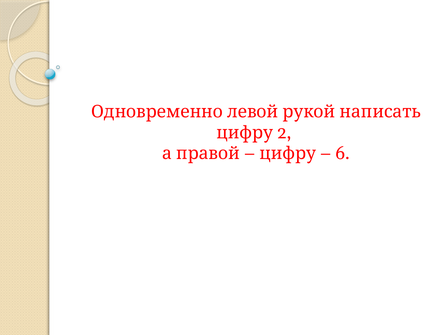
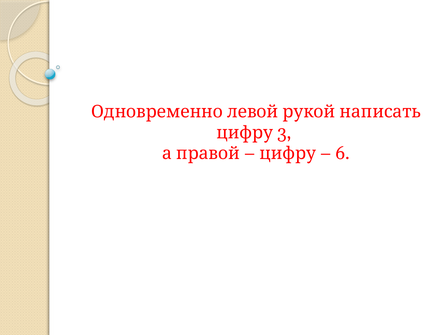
2: 2 -> 3
